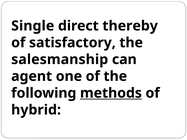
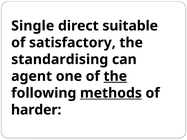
thereby: thereby -> suitable
salesmanship: salesmanship -> standardising
the at (115, 76) underline: none -> present
hybrid: hybrid -> harder
